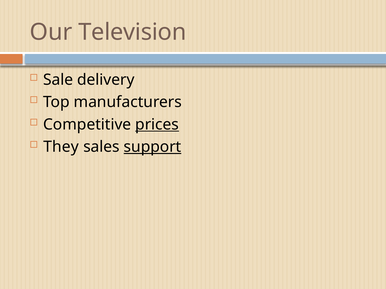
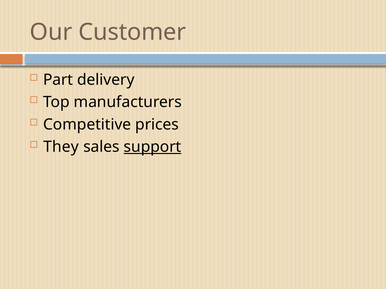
Television: Television -> Customer
Sale: Sale -> Part
prices underline: present -> none
